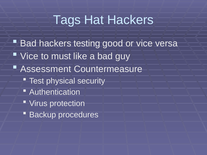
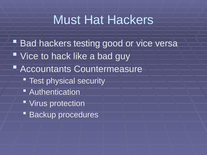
Tags: Tags -> Must
must: must -> hack
Assessment: Assessment -> Accountants
